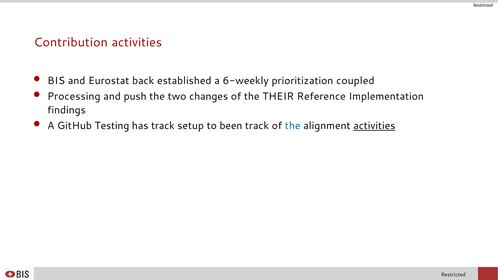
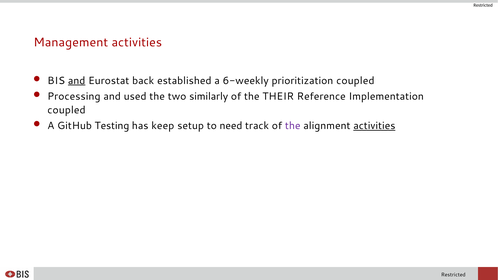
Contribution: Contribution -> Management
and at (77, 81) underline: none -> present
push: push -> used
changes: changes -> similarly
findings at (67, 110): findings -> coupled
has track: track -> keep
been: been -> need
the at (293, 126) colour: blue -> purple
